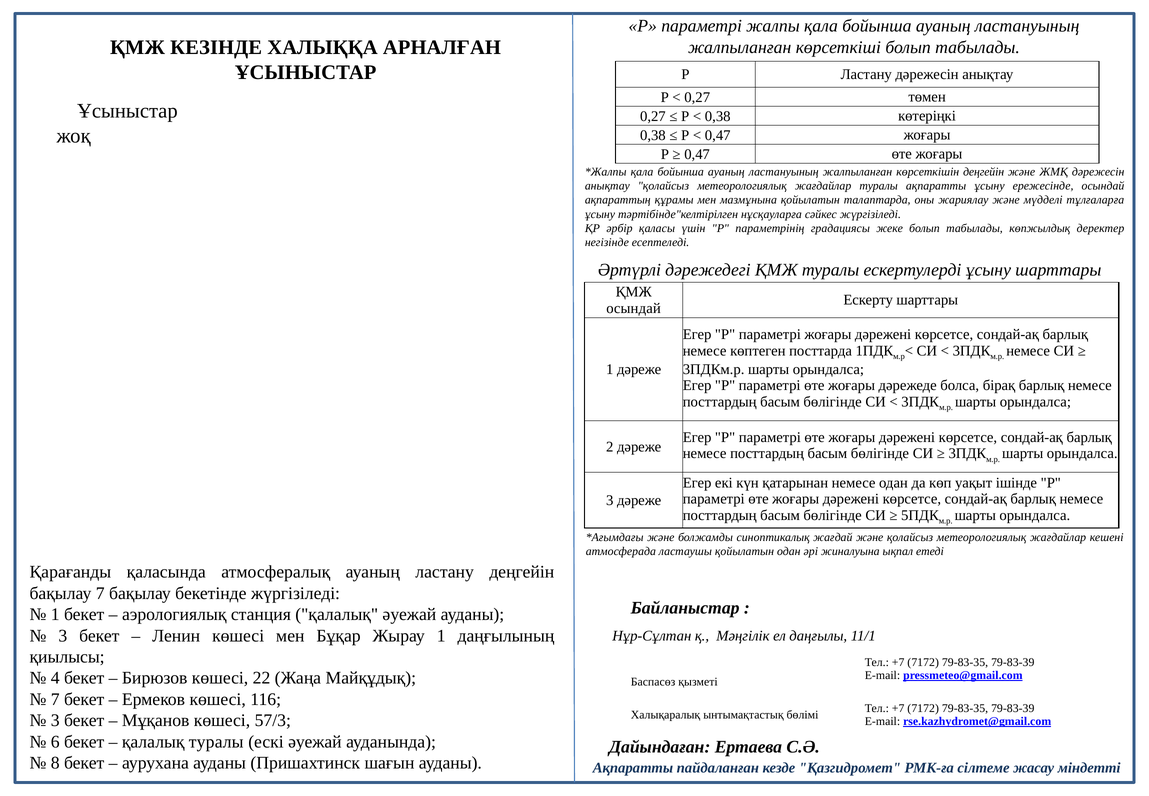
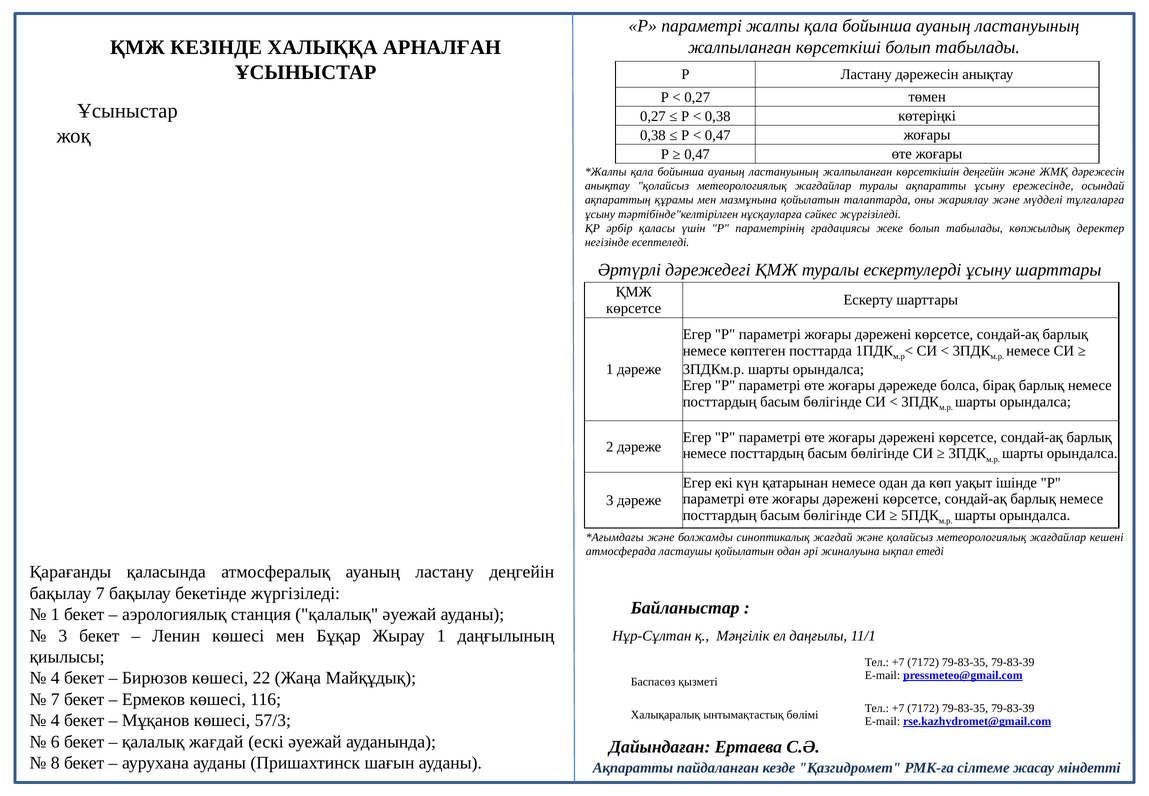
осындай at (634, 308): осындай -> көрсетсе
3 at (55, 720): 3 -> 4
қалалық туралы: туралы -> жағдай
